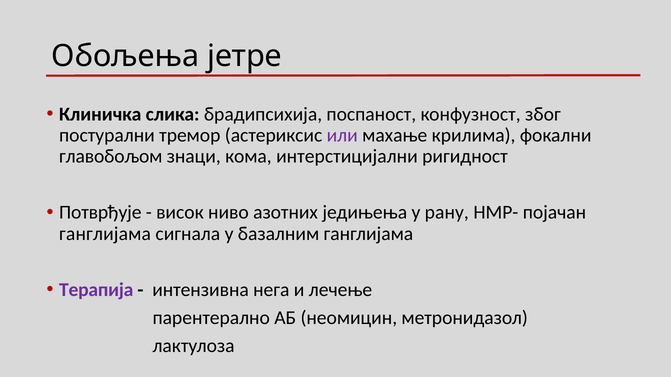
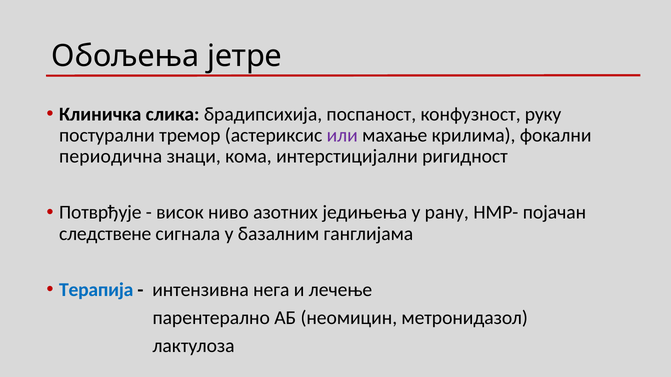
због: због -> руку
главобољом: главобољом -> периодична
ганглијама at (105, 234): ганглијама -> следствене
Терапија colour: purple -> blue
